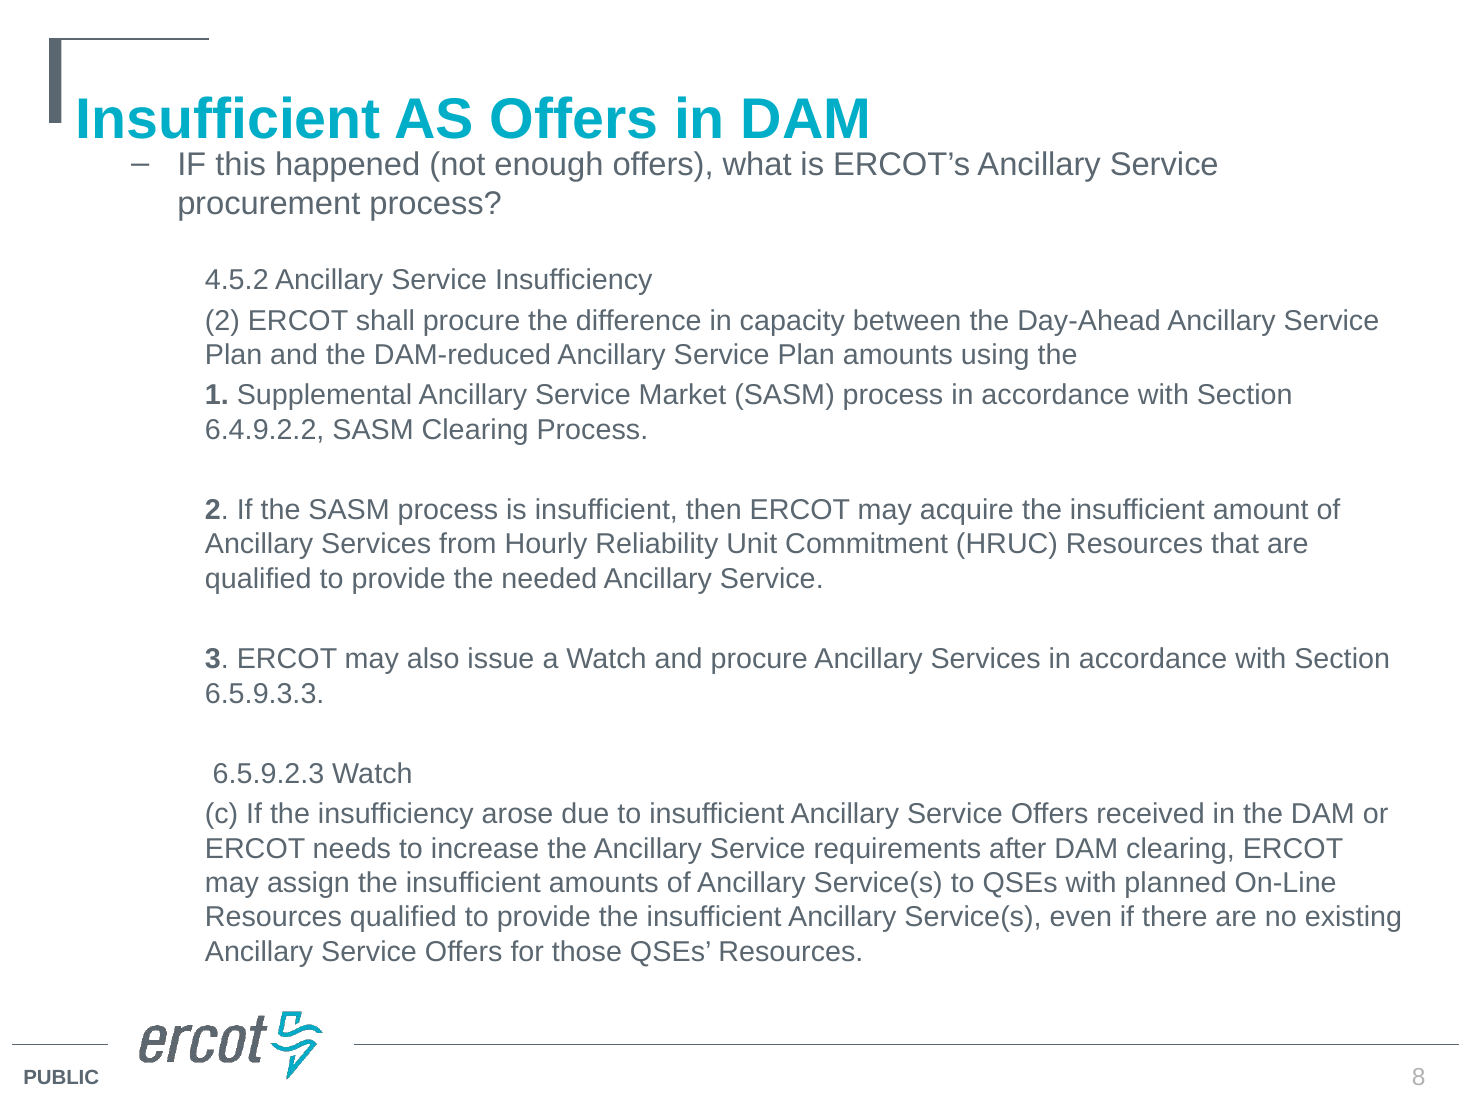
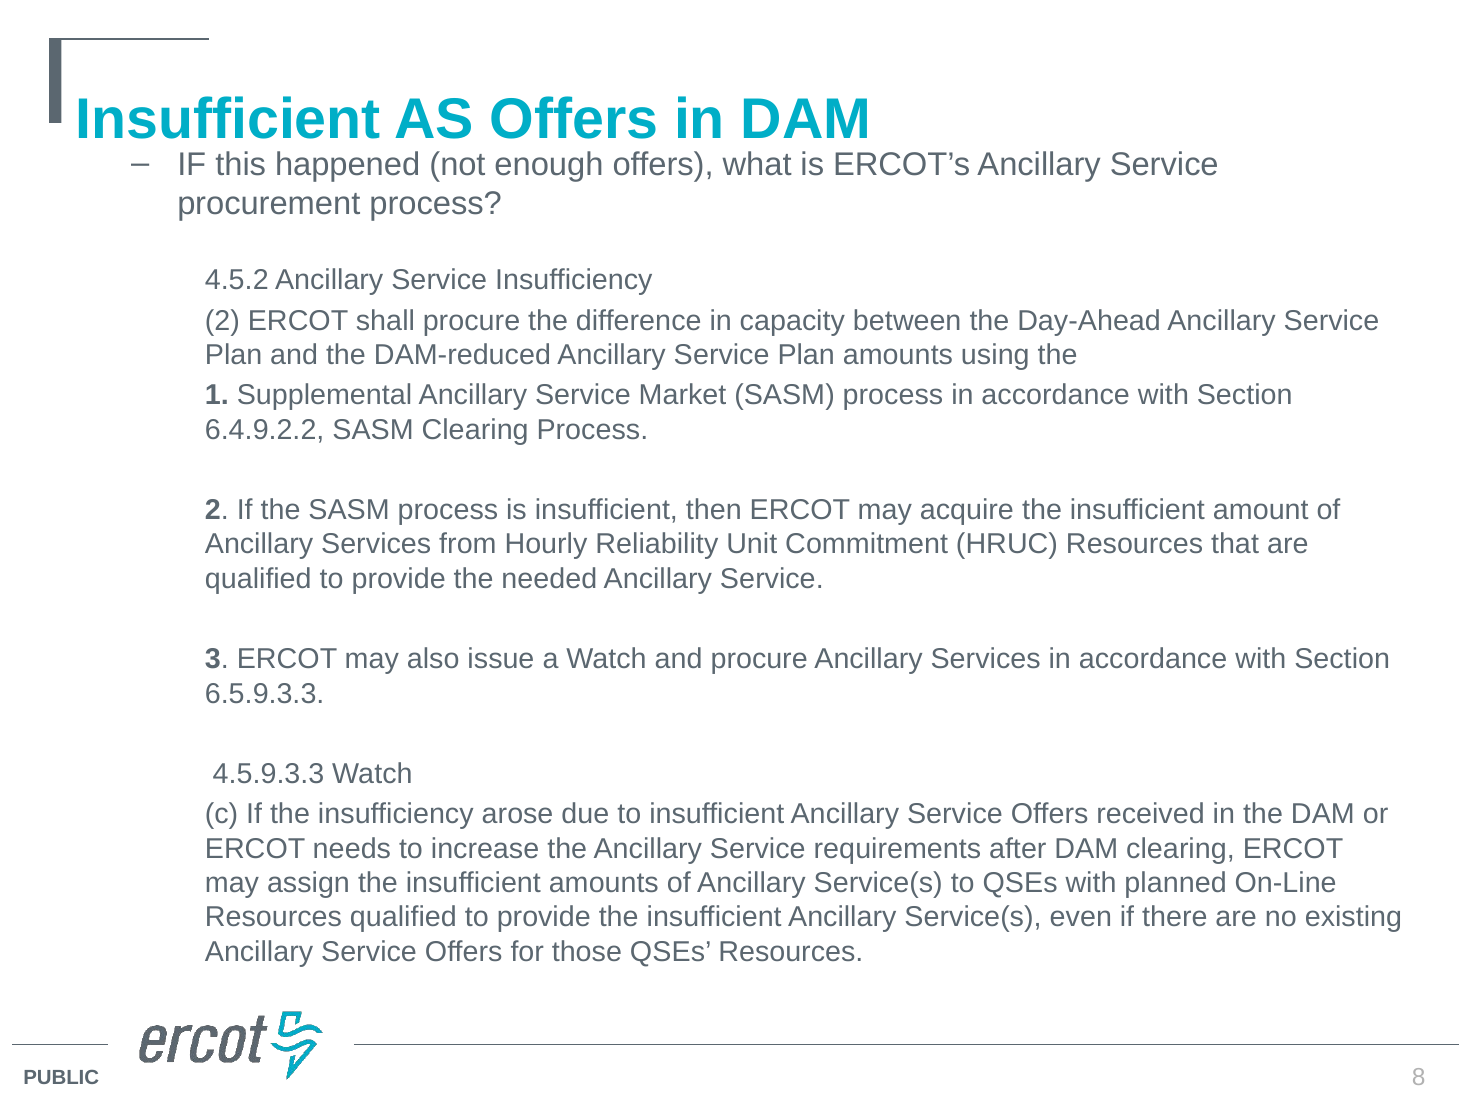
6.5.9.2.3: 6.5.9.2.3 -> 4.5.9.3.3
